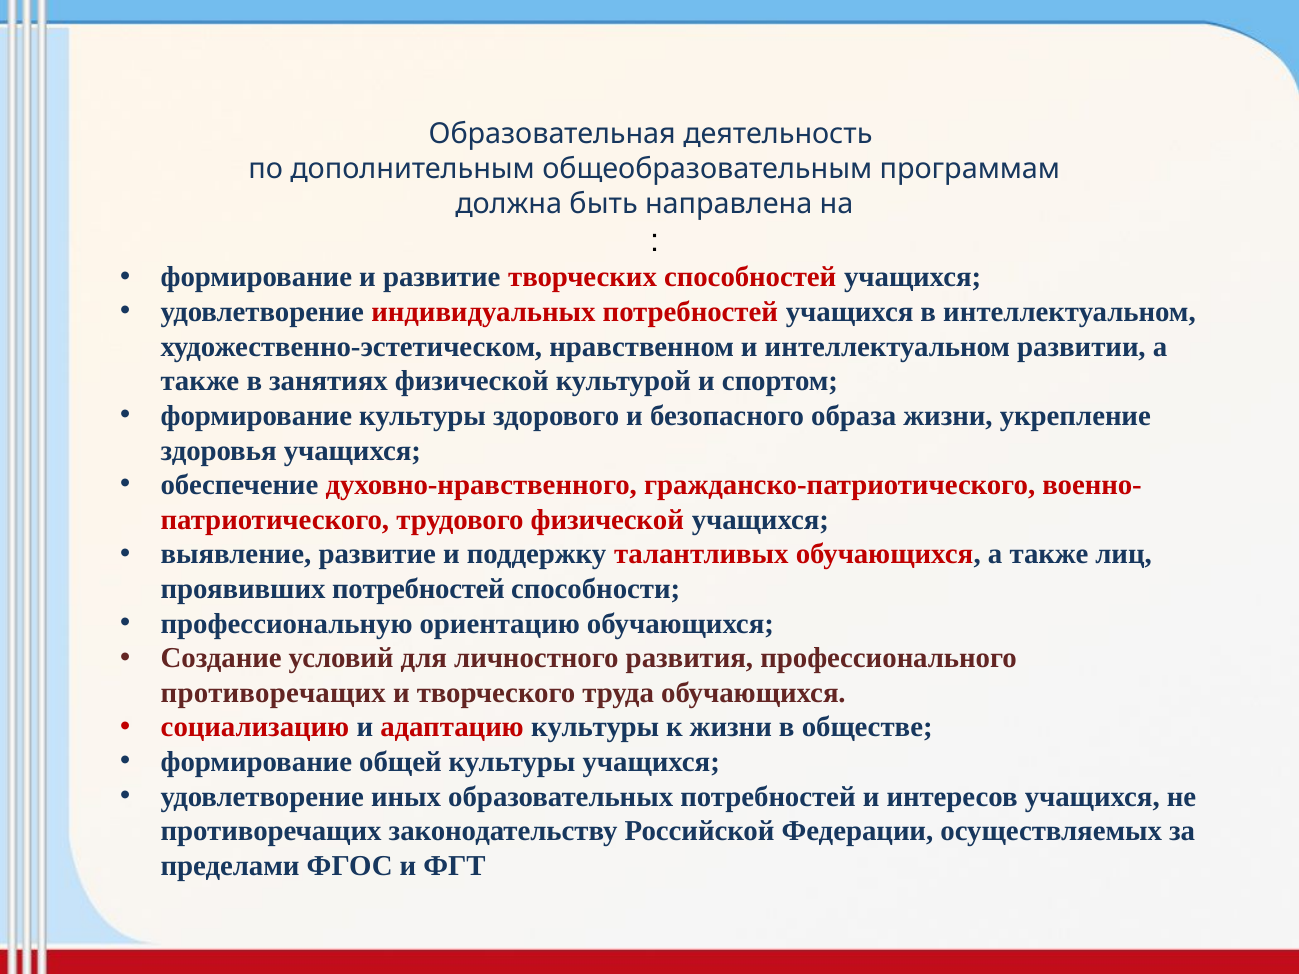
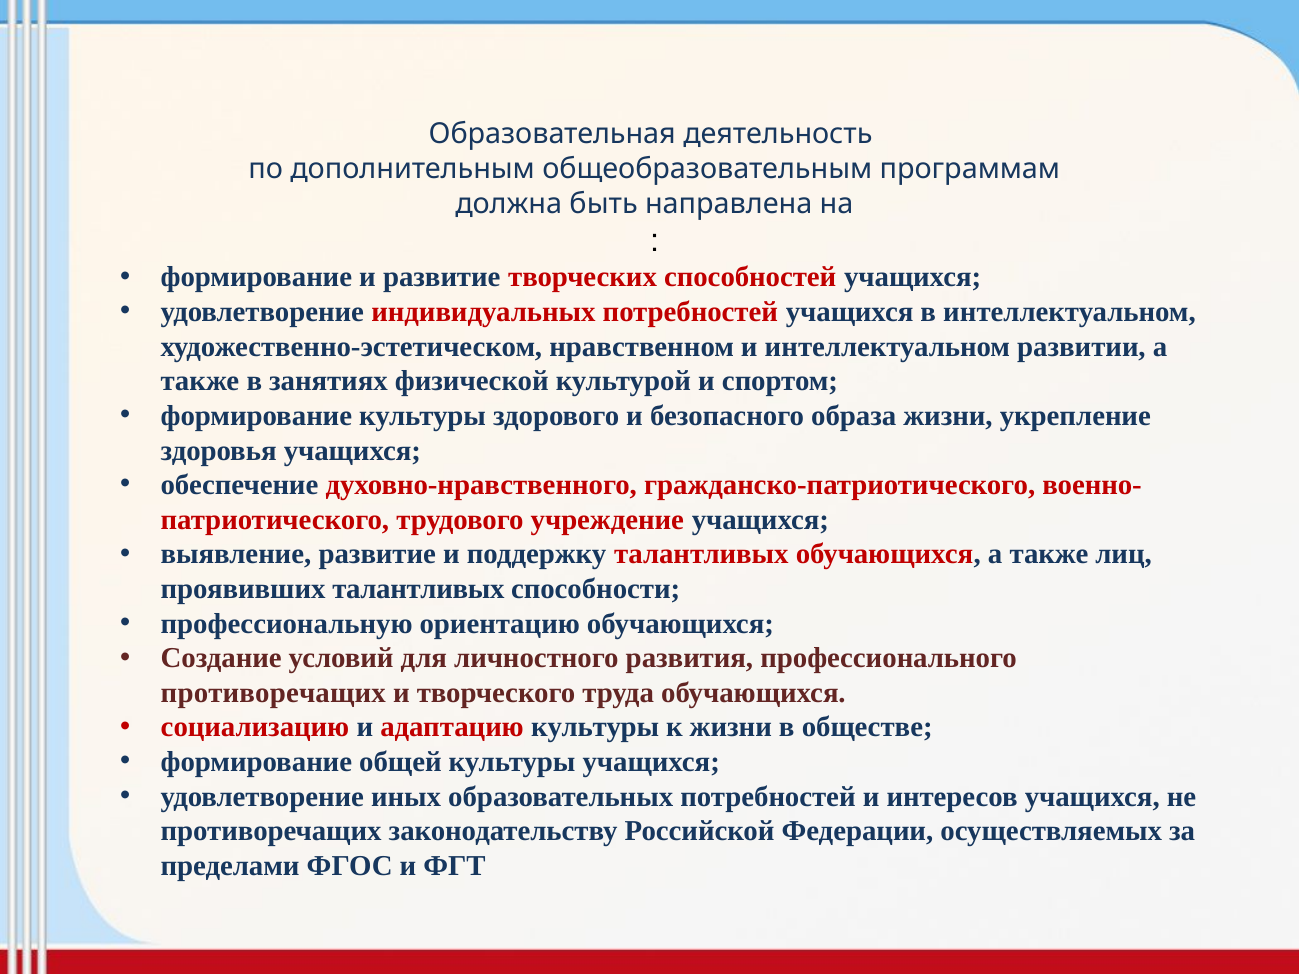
трудового физической: физической -> учреждение
проявивших потребностей: потребностей -> талантливых
